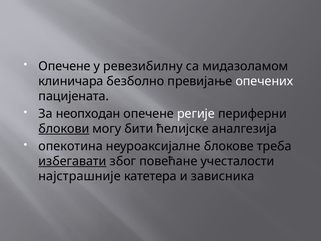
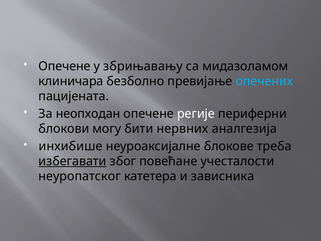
ревезибилну: ревезибилну -> збрињавању
опечених colour: white -> light blue
блокови underline: present -> none
ћелијске: ћелијске -> нервних
опекотина: опекотина -> инхибише
најстрашније: најстрашније -> неуропатског
